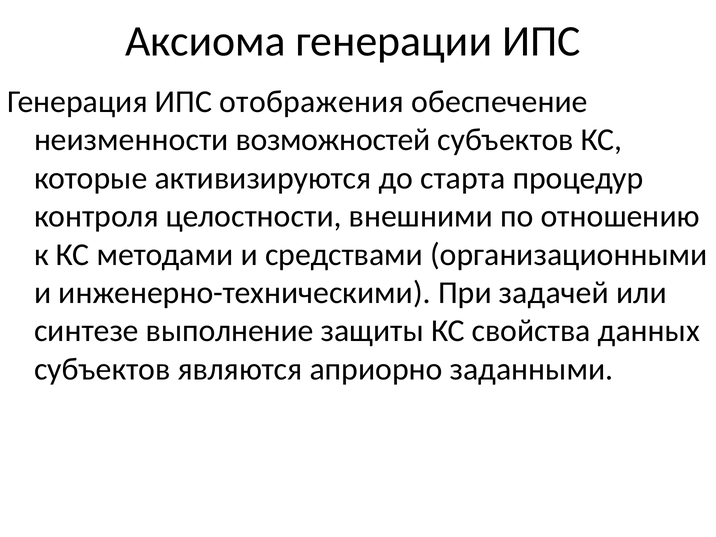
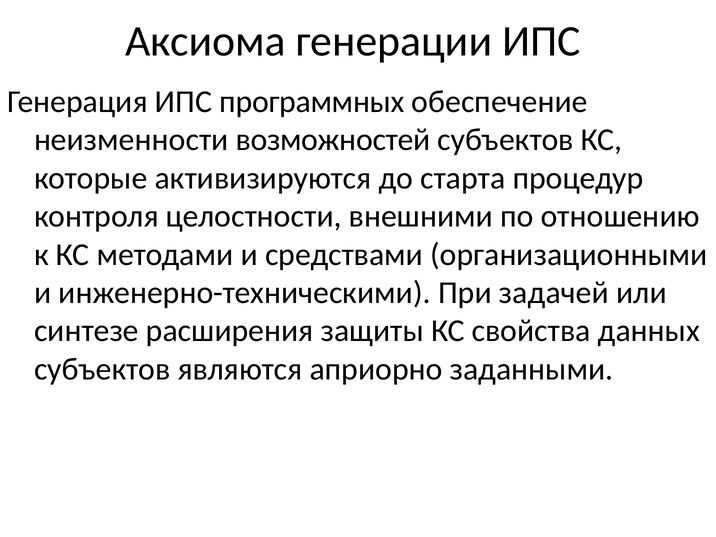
отображения: отображения -> программных
выполнение: выполнение -> расширения
